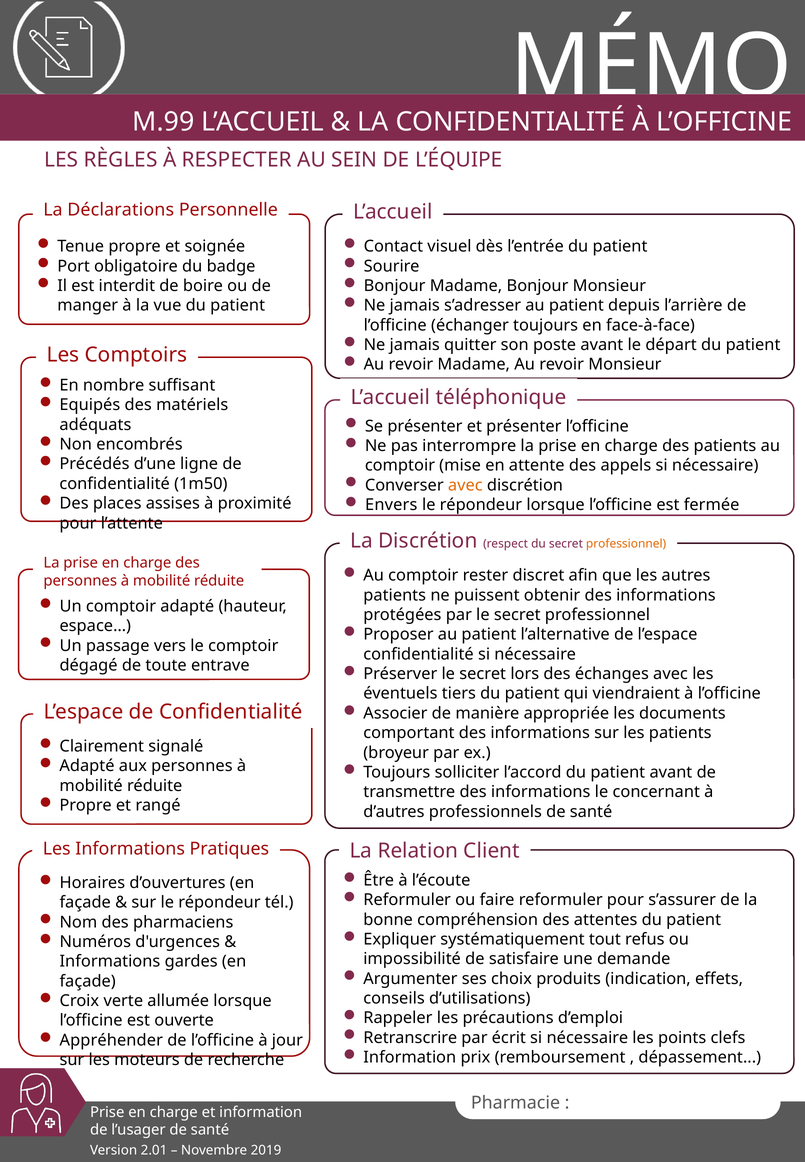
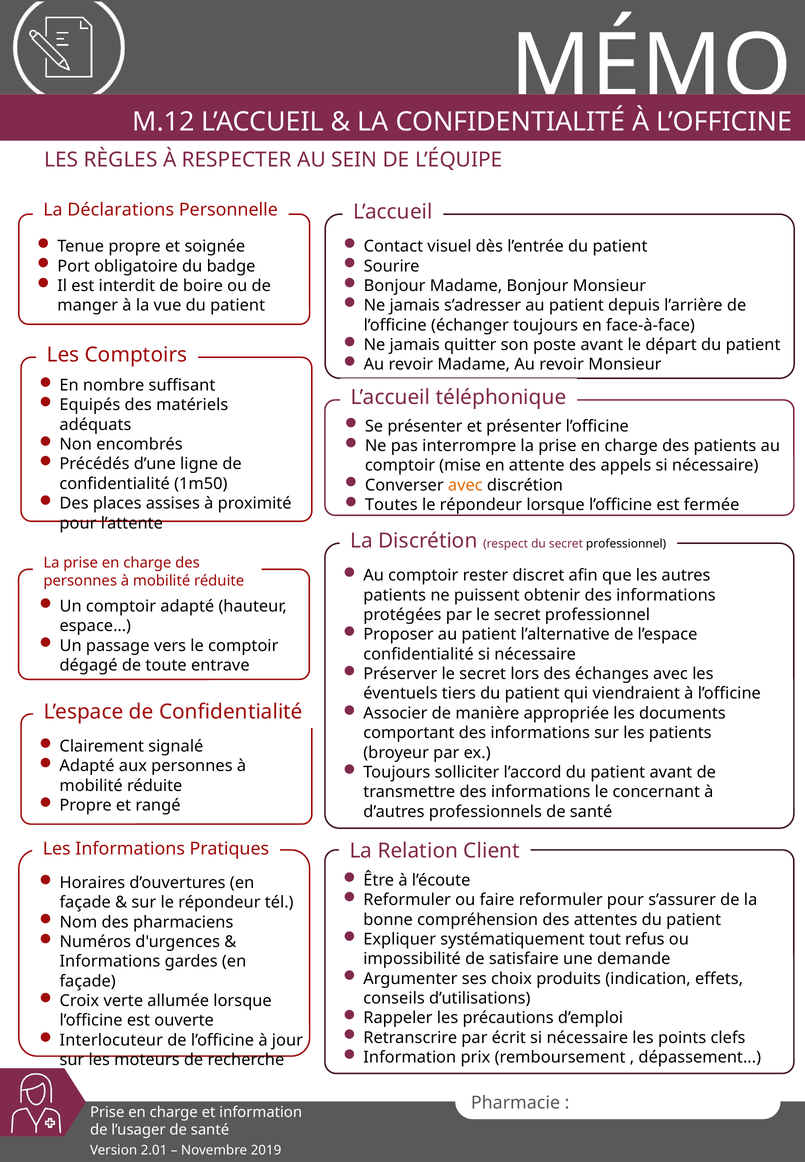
M.99: M.99 -> M.12
Envers: Envers -> Toutes
professionnel at (626, 544) colour: orange -> black
Appréhender: Appréhender -> Interlocuteur
